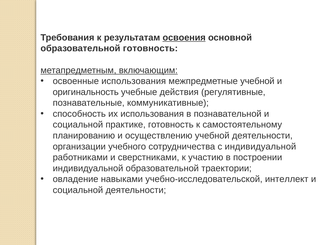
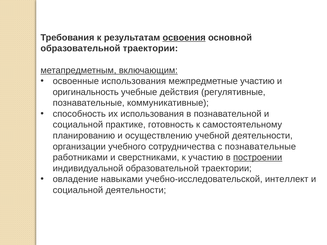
готовность at (150, 49): готовность -> траектории
межпредметные учебной: учебной -> участию
с индивидуальной: индивидуальной -> познавательные
построении underline: none -> present
